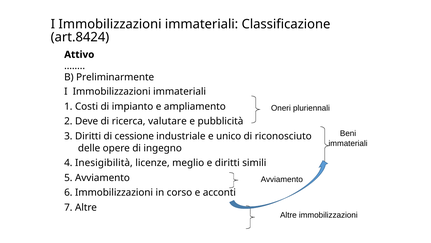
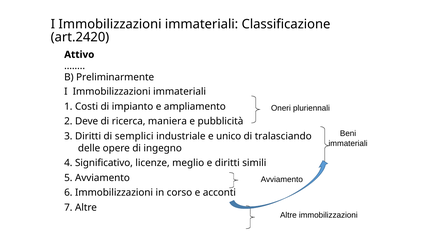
art.8424: art.8424 -> art.2420
valutare: valutare -> maniera
cessione: cessione -> semplici
riconosciuto: riconosciuto -> tralasciando
Inesigibilità: Inesigibilità -> Significativo
